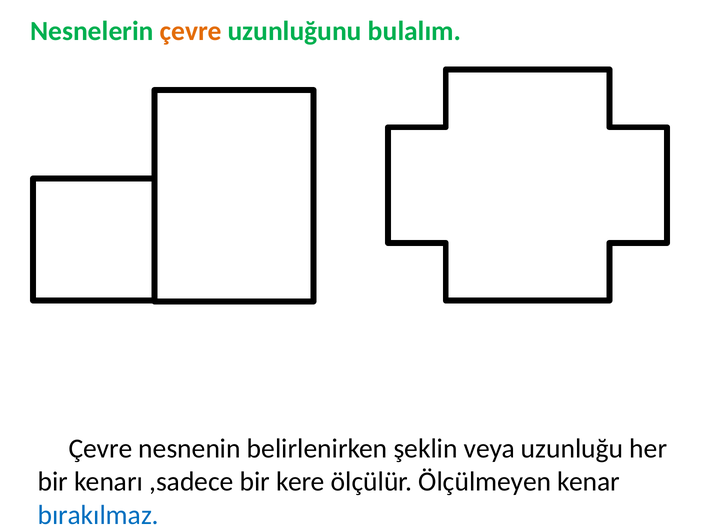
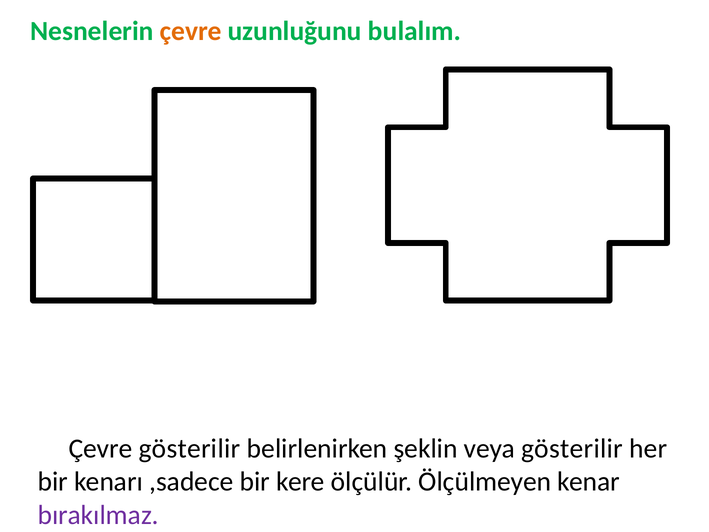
Çevre nesnenin: nesnenin -> gösterilir
veya uzunluğu: uzunluğu -> gösterilir
bırakılmaz colour: blue -> purple
